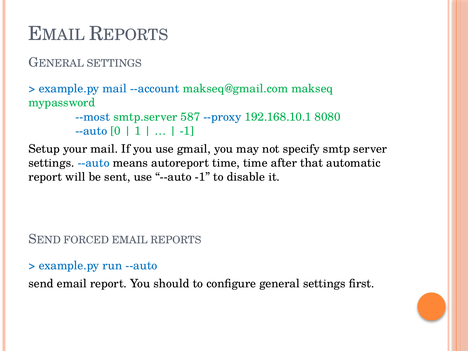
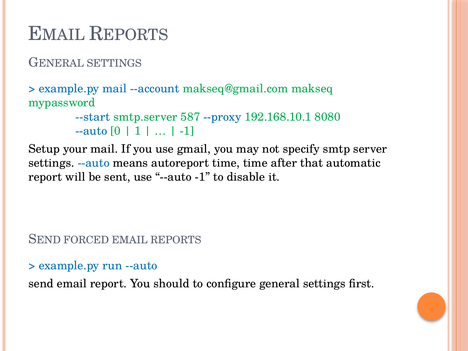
--most: --most -> --start
